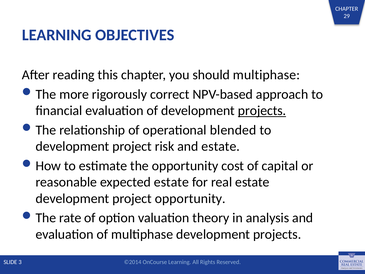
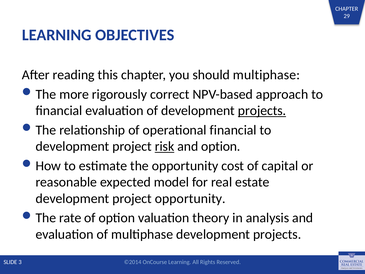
operational blended: blended -> financial
risk underline: none -> present
and estate: estate -> option
expected estate: estate -> model
